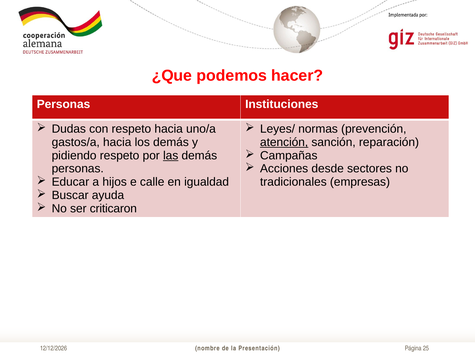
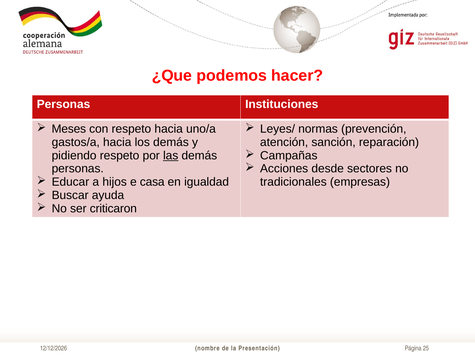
Dudas: Dudas -> Meses
atención underline: present -> none
calle: calle -> casa
